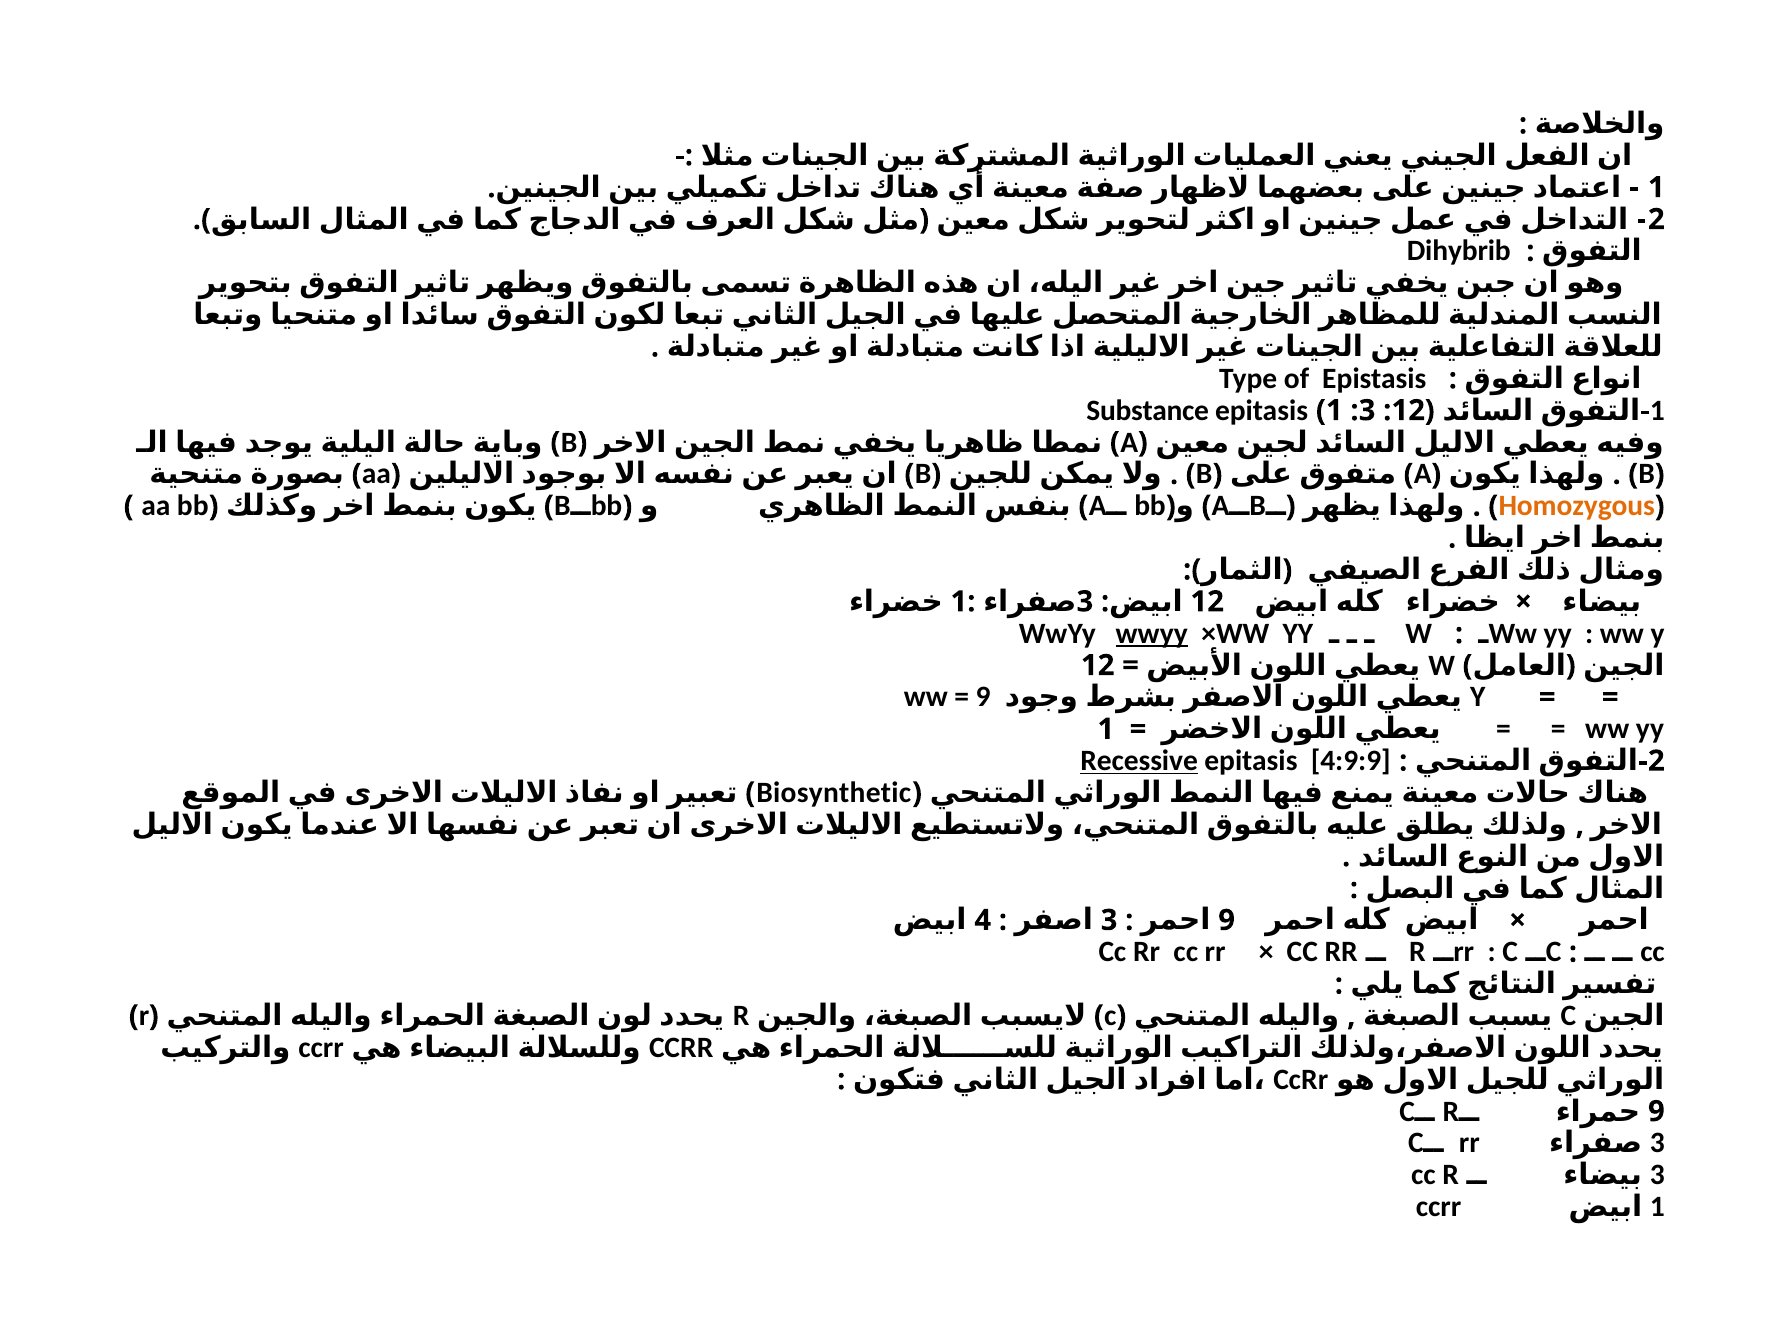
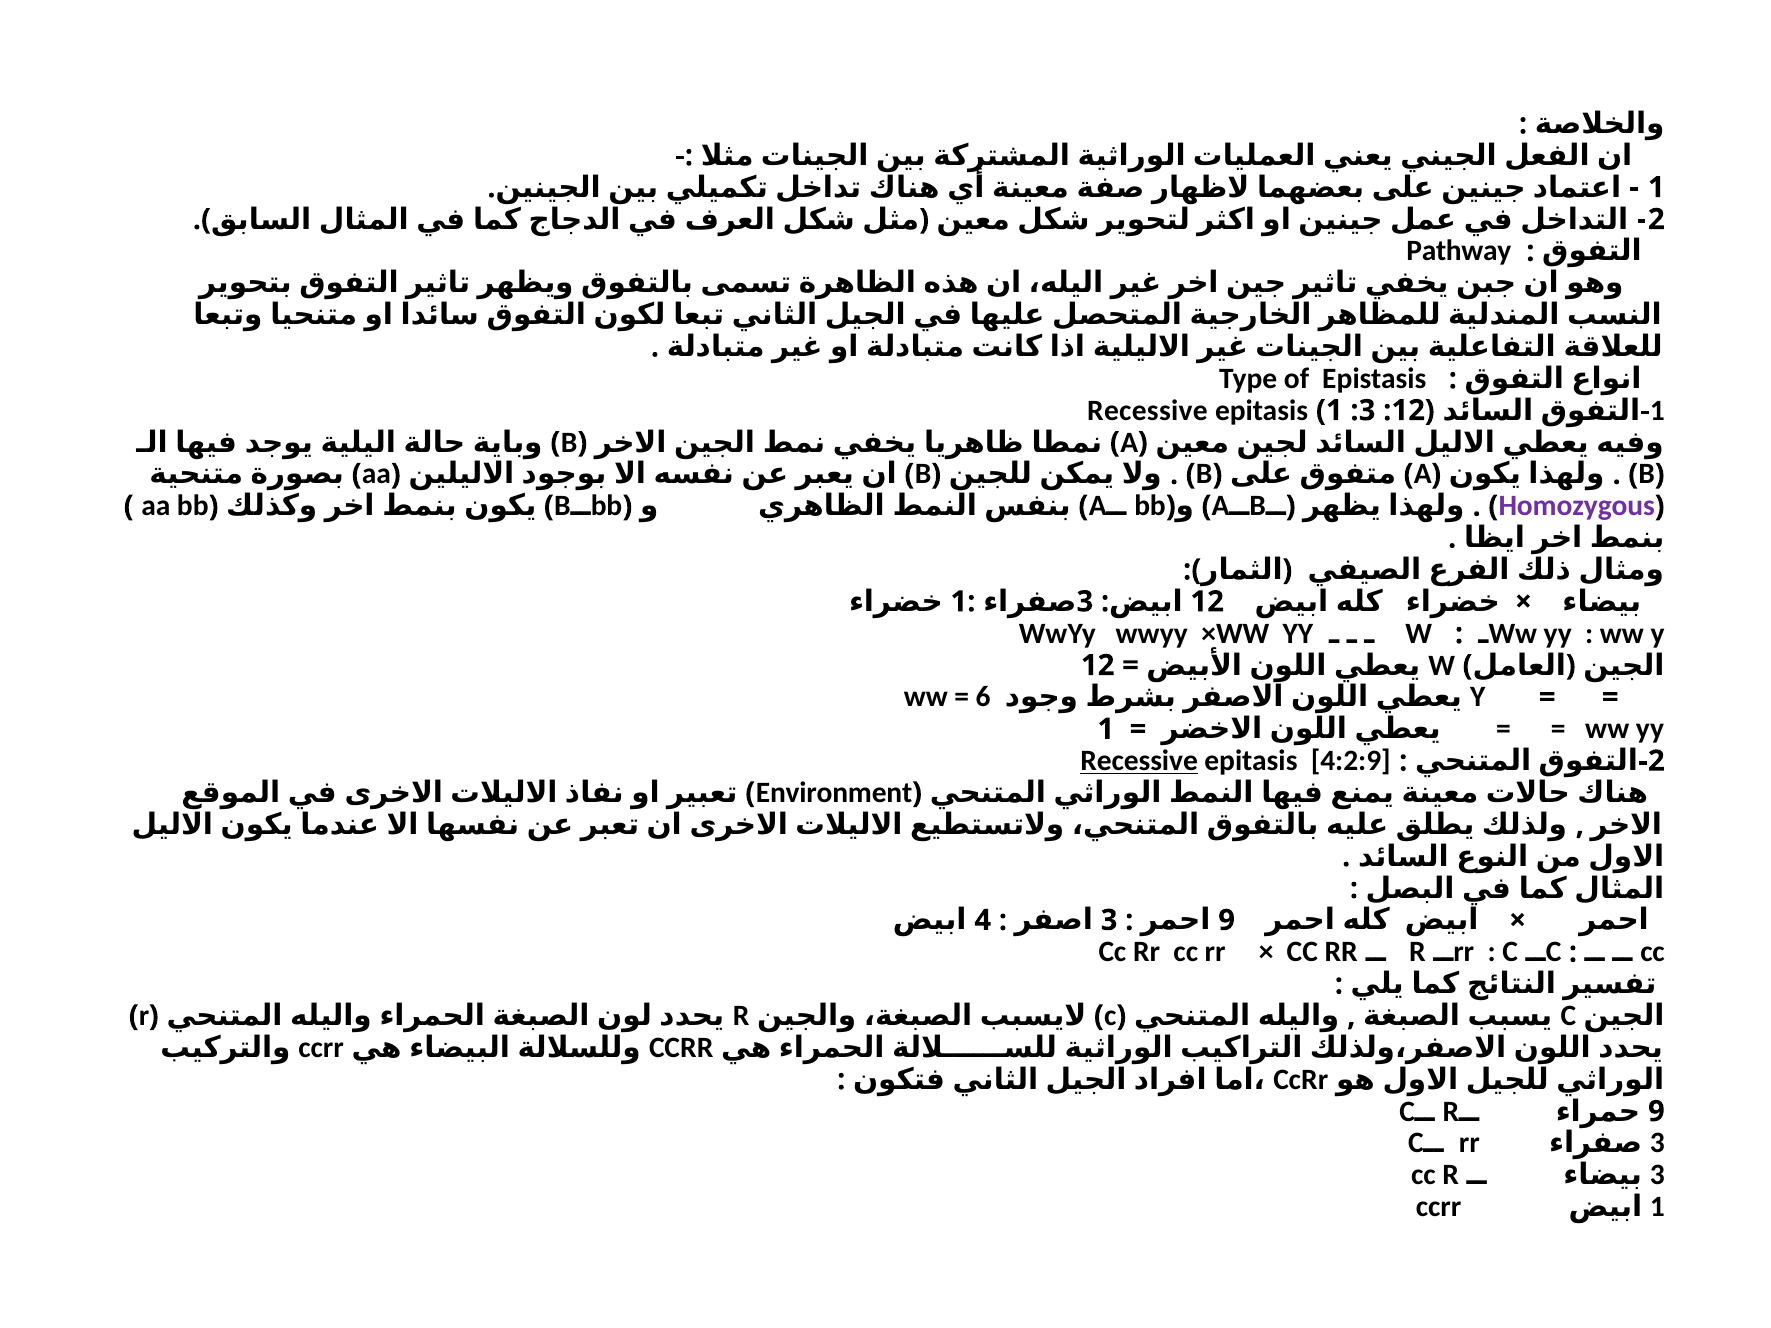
Dihybrib: Dihybrib -> Pathway
Substance at (1148, 411): Substance -> Recessive
Homozygous colour: orange -> purple
wwyy at (1152, 634) underline: present -> none
9 at (983, 697): 9 -> 6
4:9:9: 4:9:9 -> 4:2:9
Biosynthetic: Biosynthetic -> Environment
